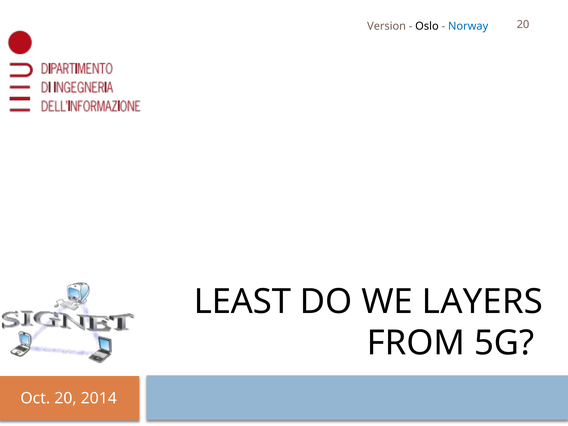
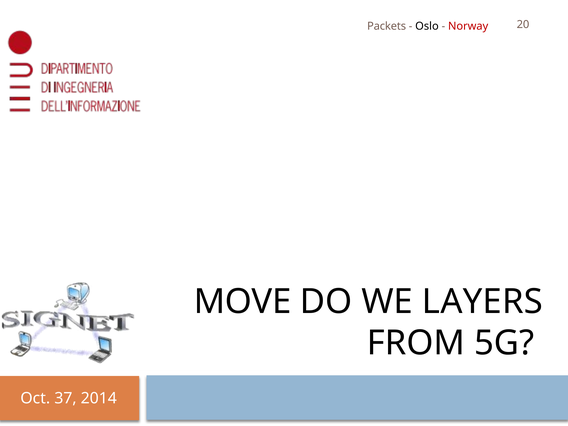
Version: Version -> Packets
Norway colour: blue -> red
LEAST: LEAST -> MOVE
Oct 20: 20 -> 37
